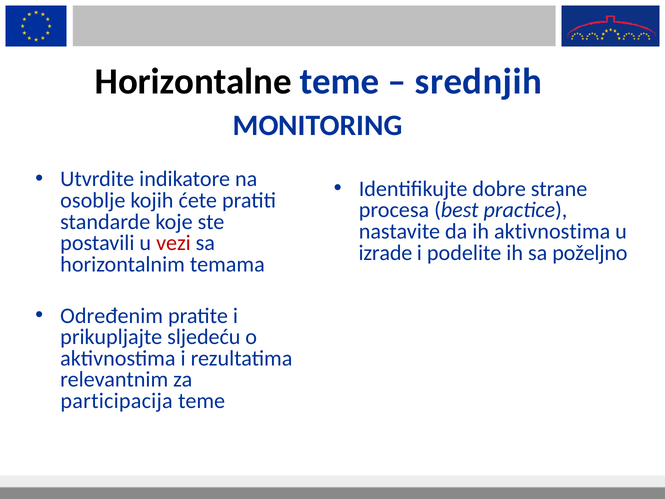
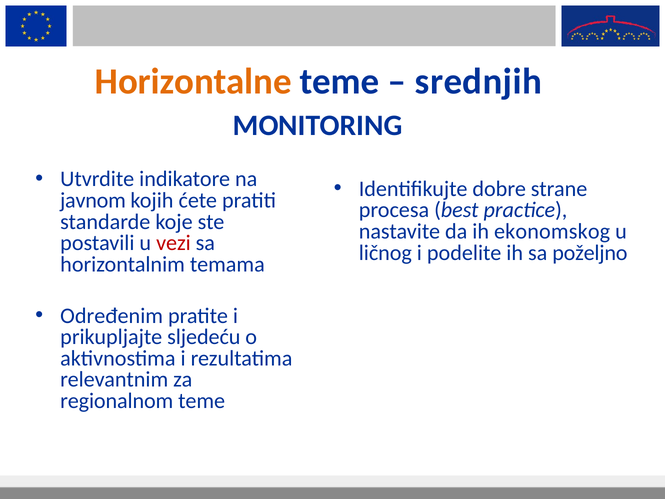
Horizontalne colour: black -> orange
osoblje: osoblje -> javnom
ih aktivnostima: aktivnostima -> ekonomskog
izrade: izrade -> ličnog
participacija: participacija -> regionalnom
